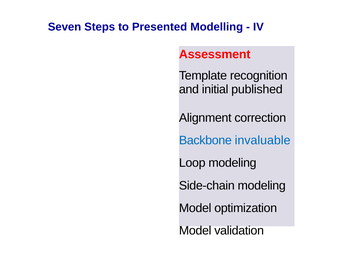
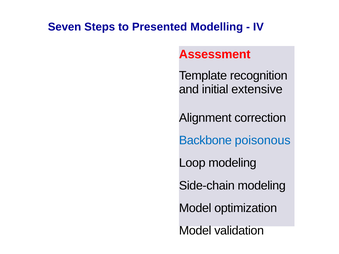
published: published -> extensive
invaluable: invaluable -> poisonous
